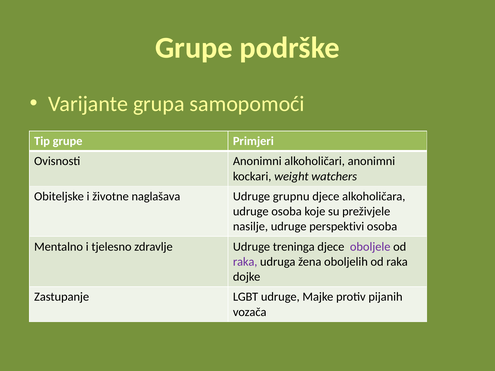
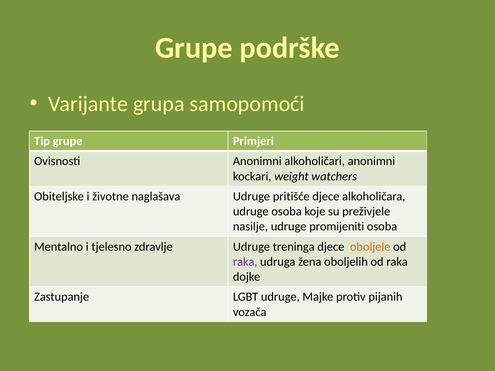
grupnu: grupnu -> pritišće
perspektivi: perspektivi -> promijeniti
oboljele colour: purple -> orange
